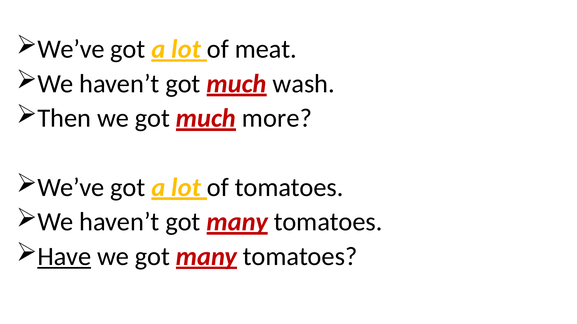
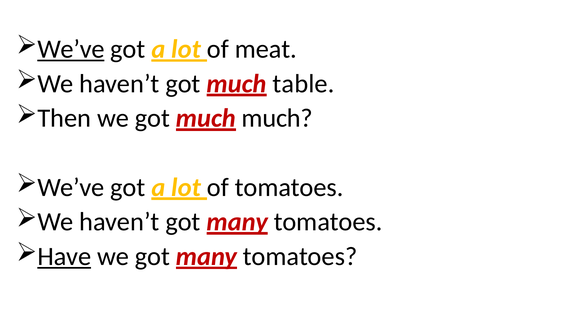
We’ve at (71, 49) underline: none -> present
wash: wash -> table
more at (277, 118): more -> much
